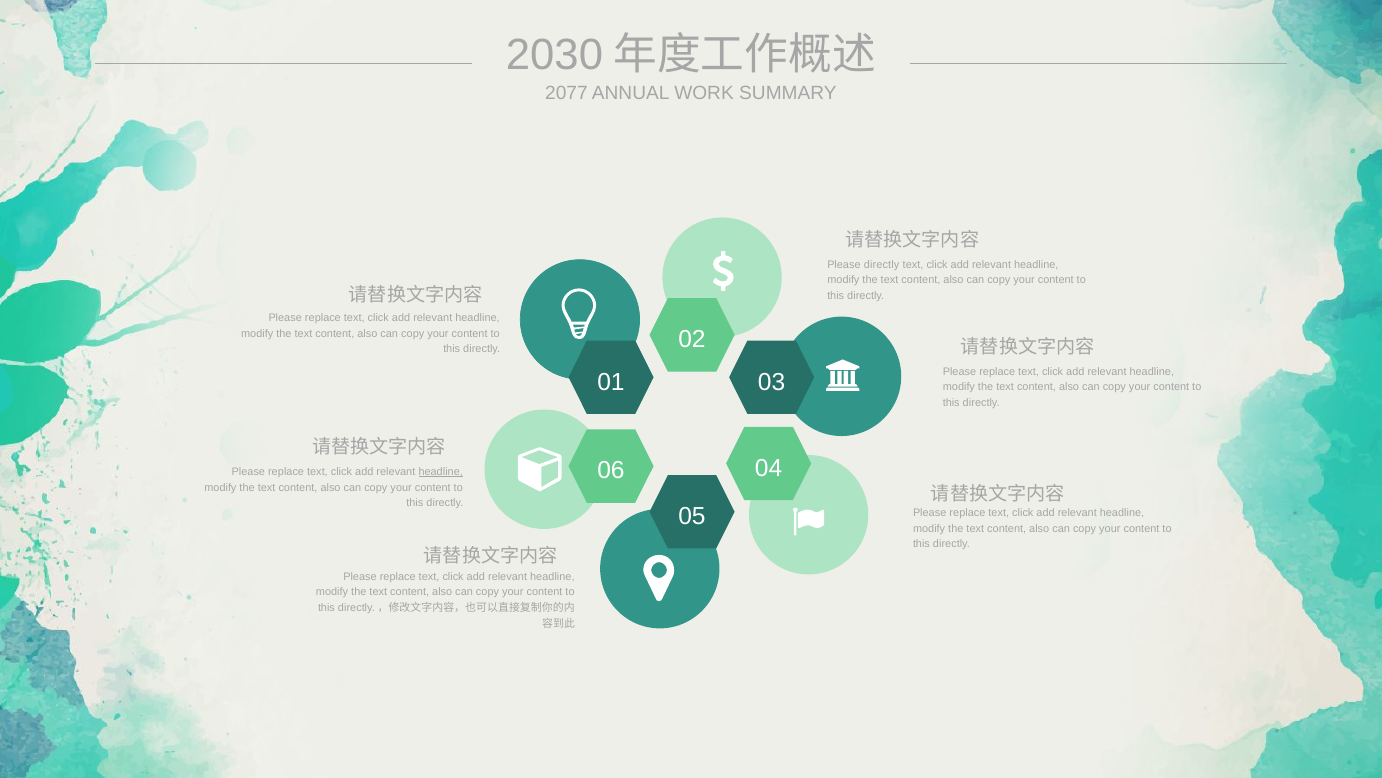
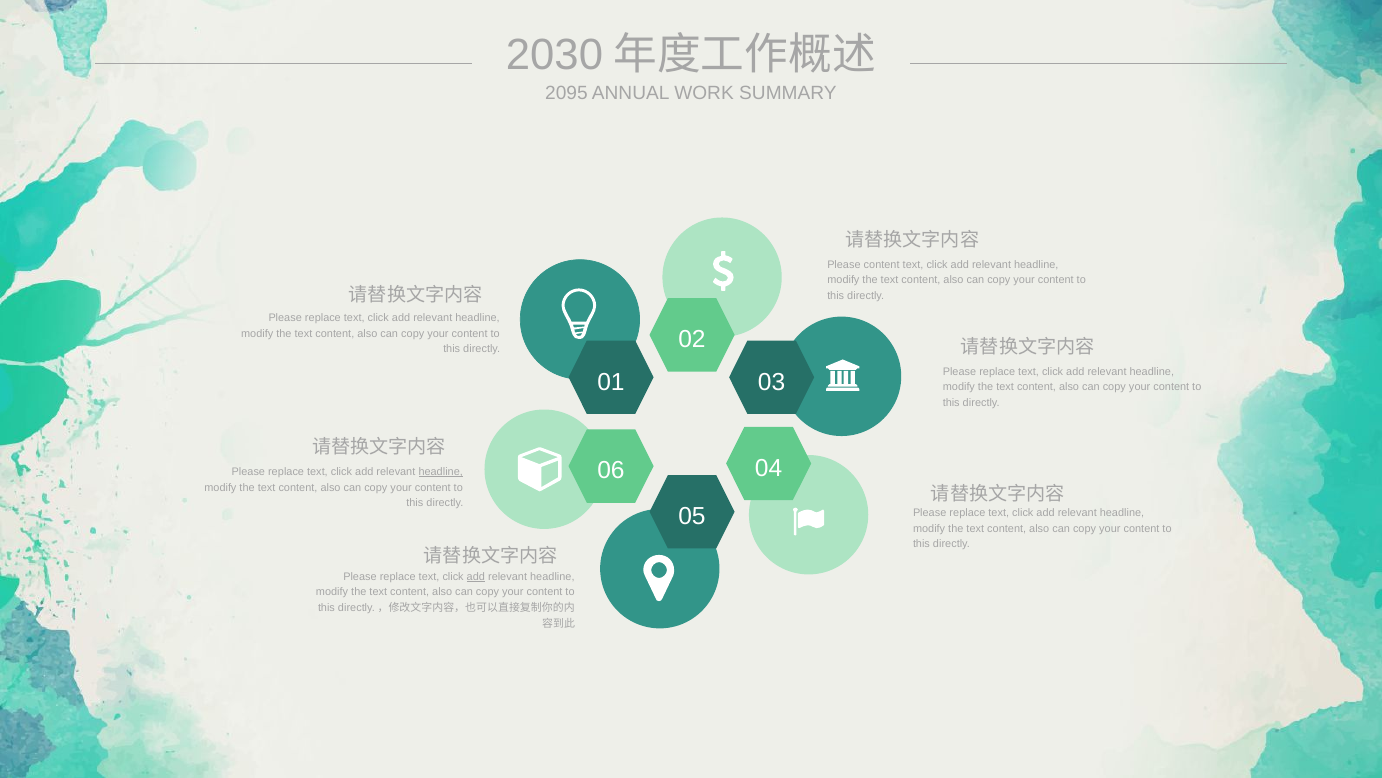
2077: 2077 -> 2095
Please directly: directly -> content
add at (476, 576) underline: none -> present
